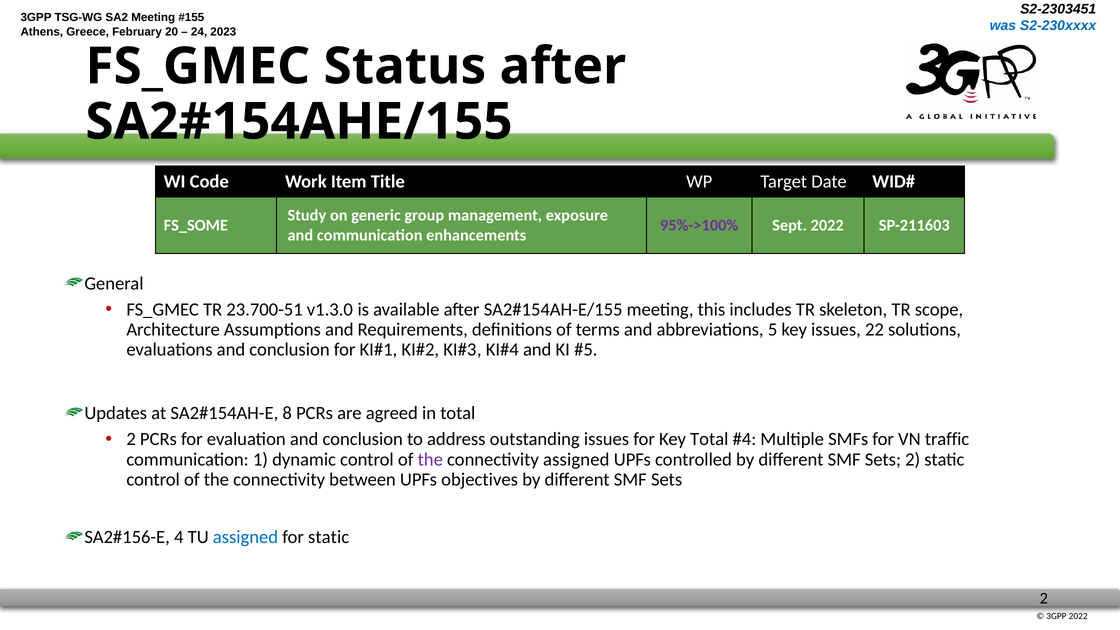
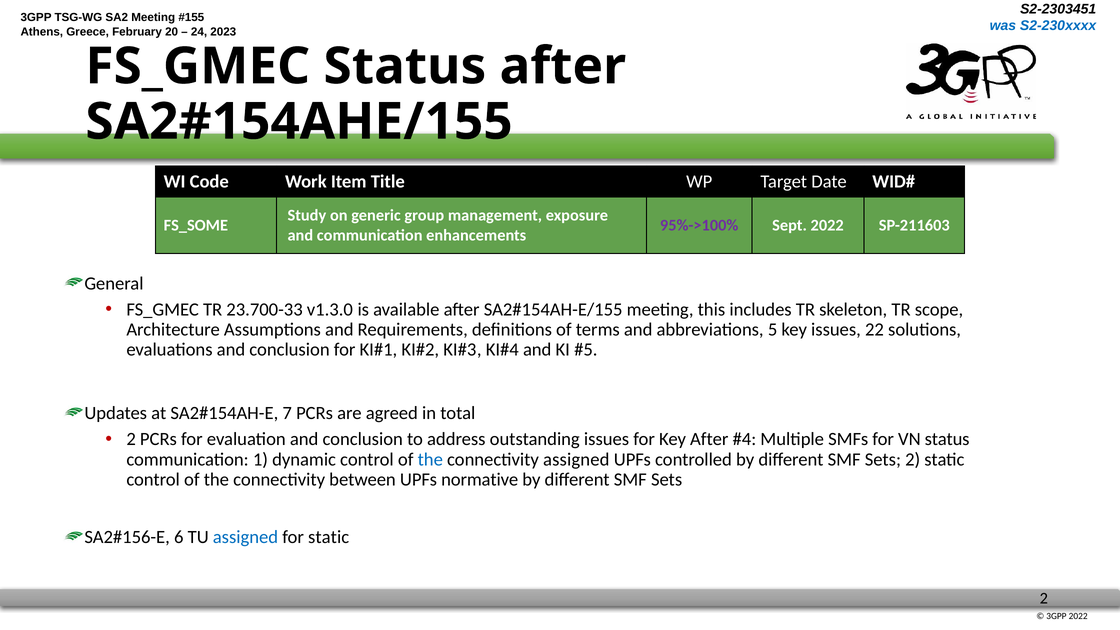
23.700-51: 23.700-51 -> 23.700-33
8: 8 -> 7
Key Total: Total -> After
VN traffic: traffic -> status
the at (430, 459) colour: purple -> blue
objectives: objectives -> normative
4: 4 -> 6
